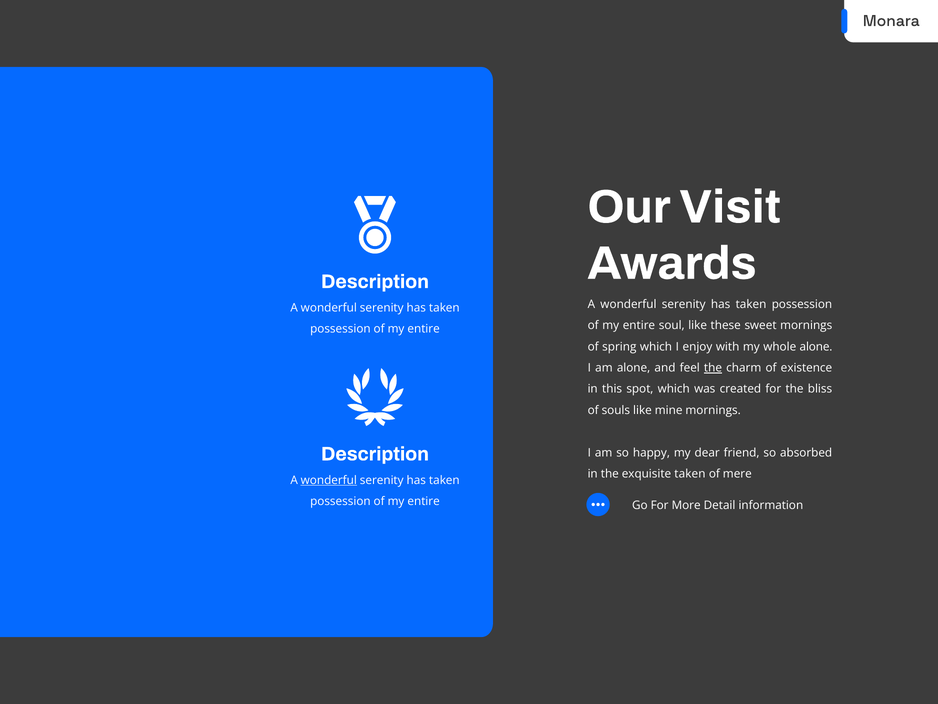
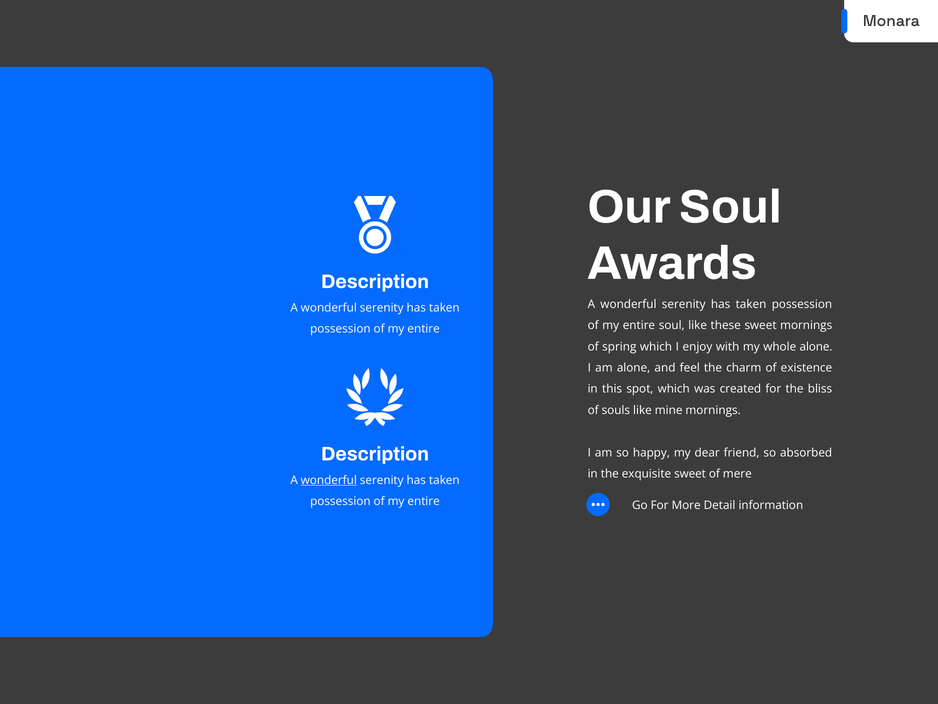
Our Visit: Visit -> Soul
the at (713, 368) underline: present -> none
exquisite taken: taken -> sweet
